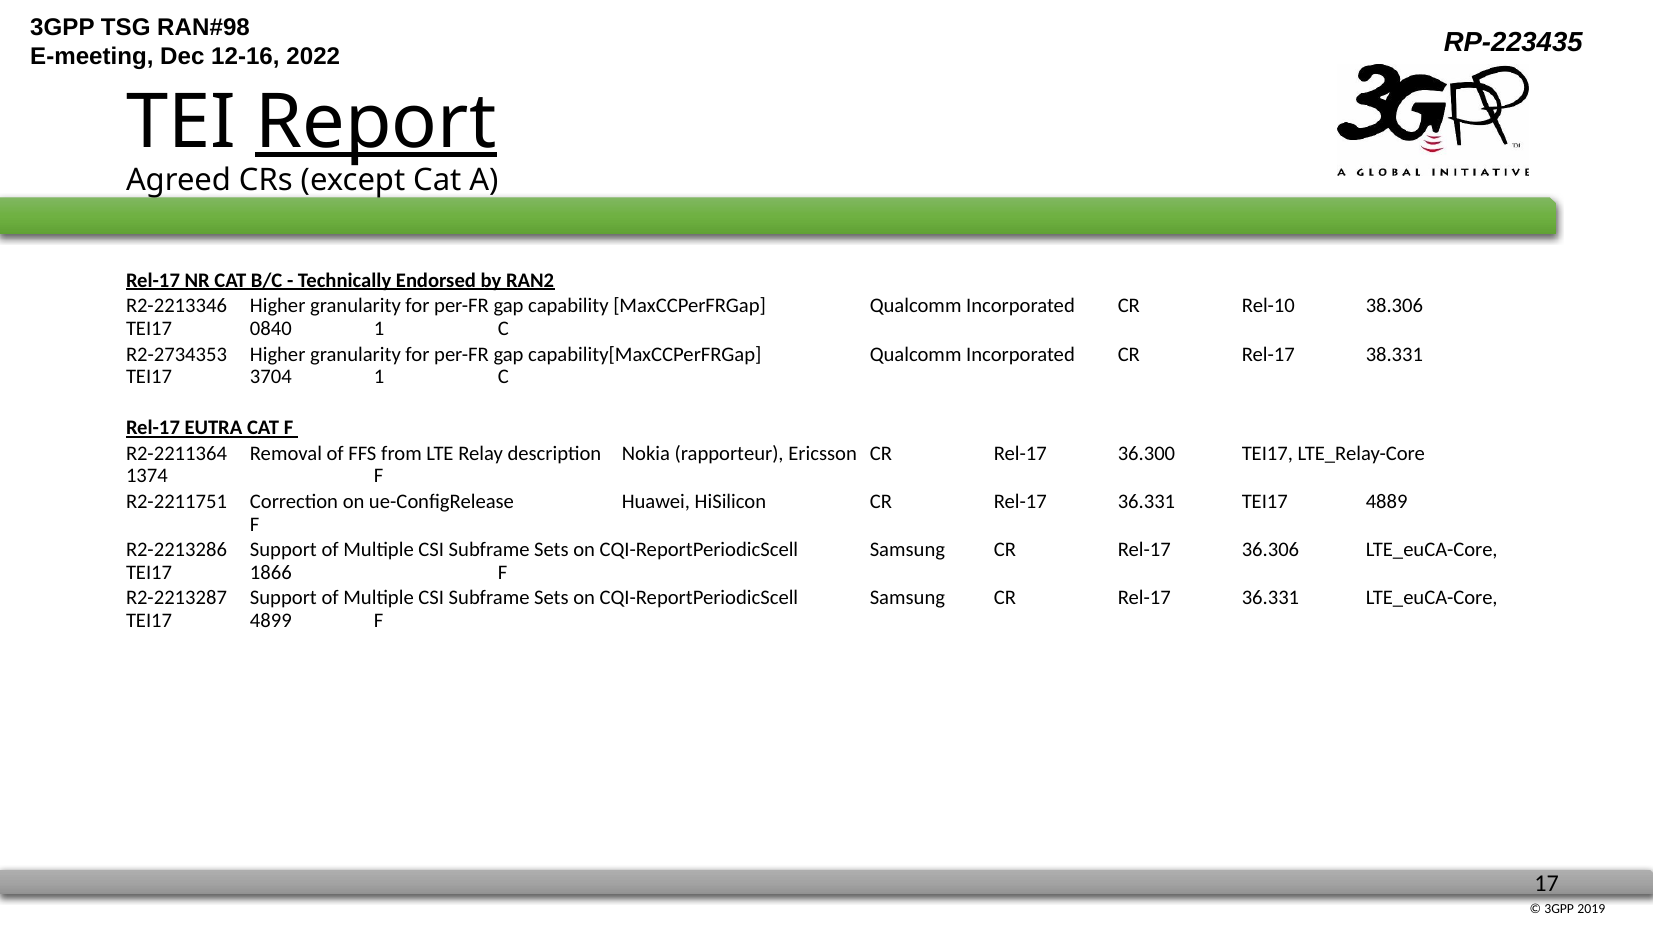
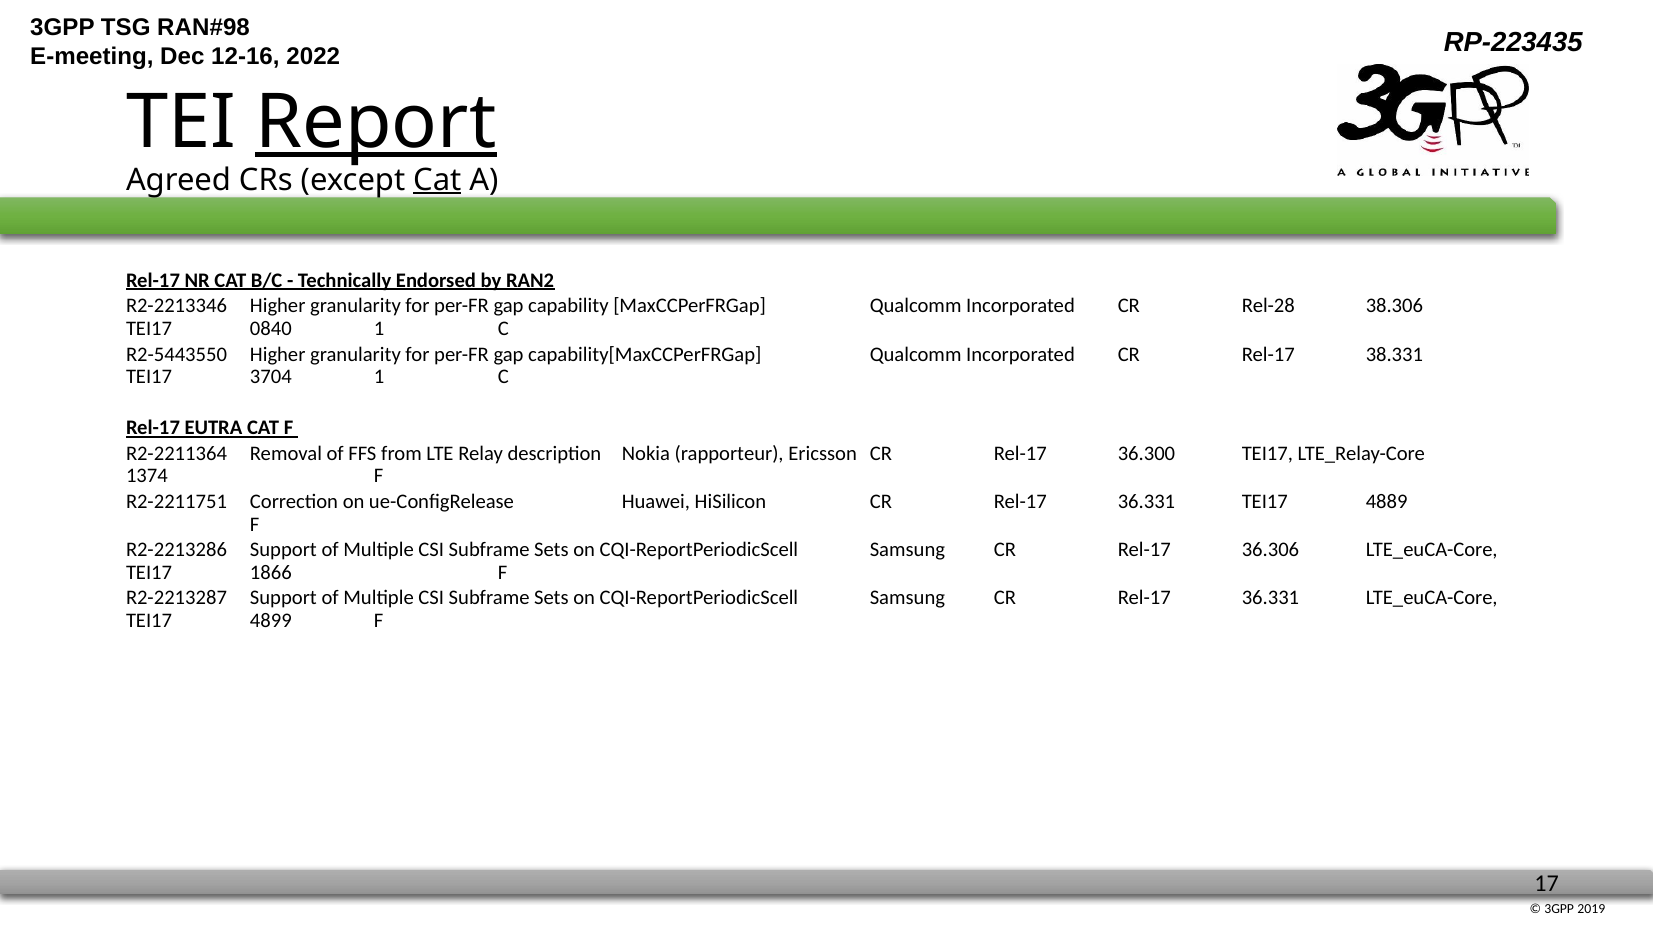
Cat at (437, 180) underline: none -> present
Rel-10: Rel-10 -> Rel-28
R2-2734353: R2-2734353 -> R2-5443550
